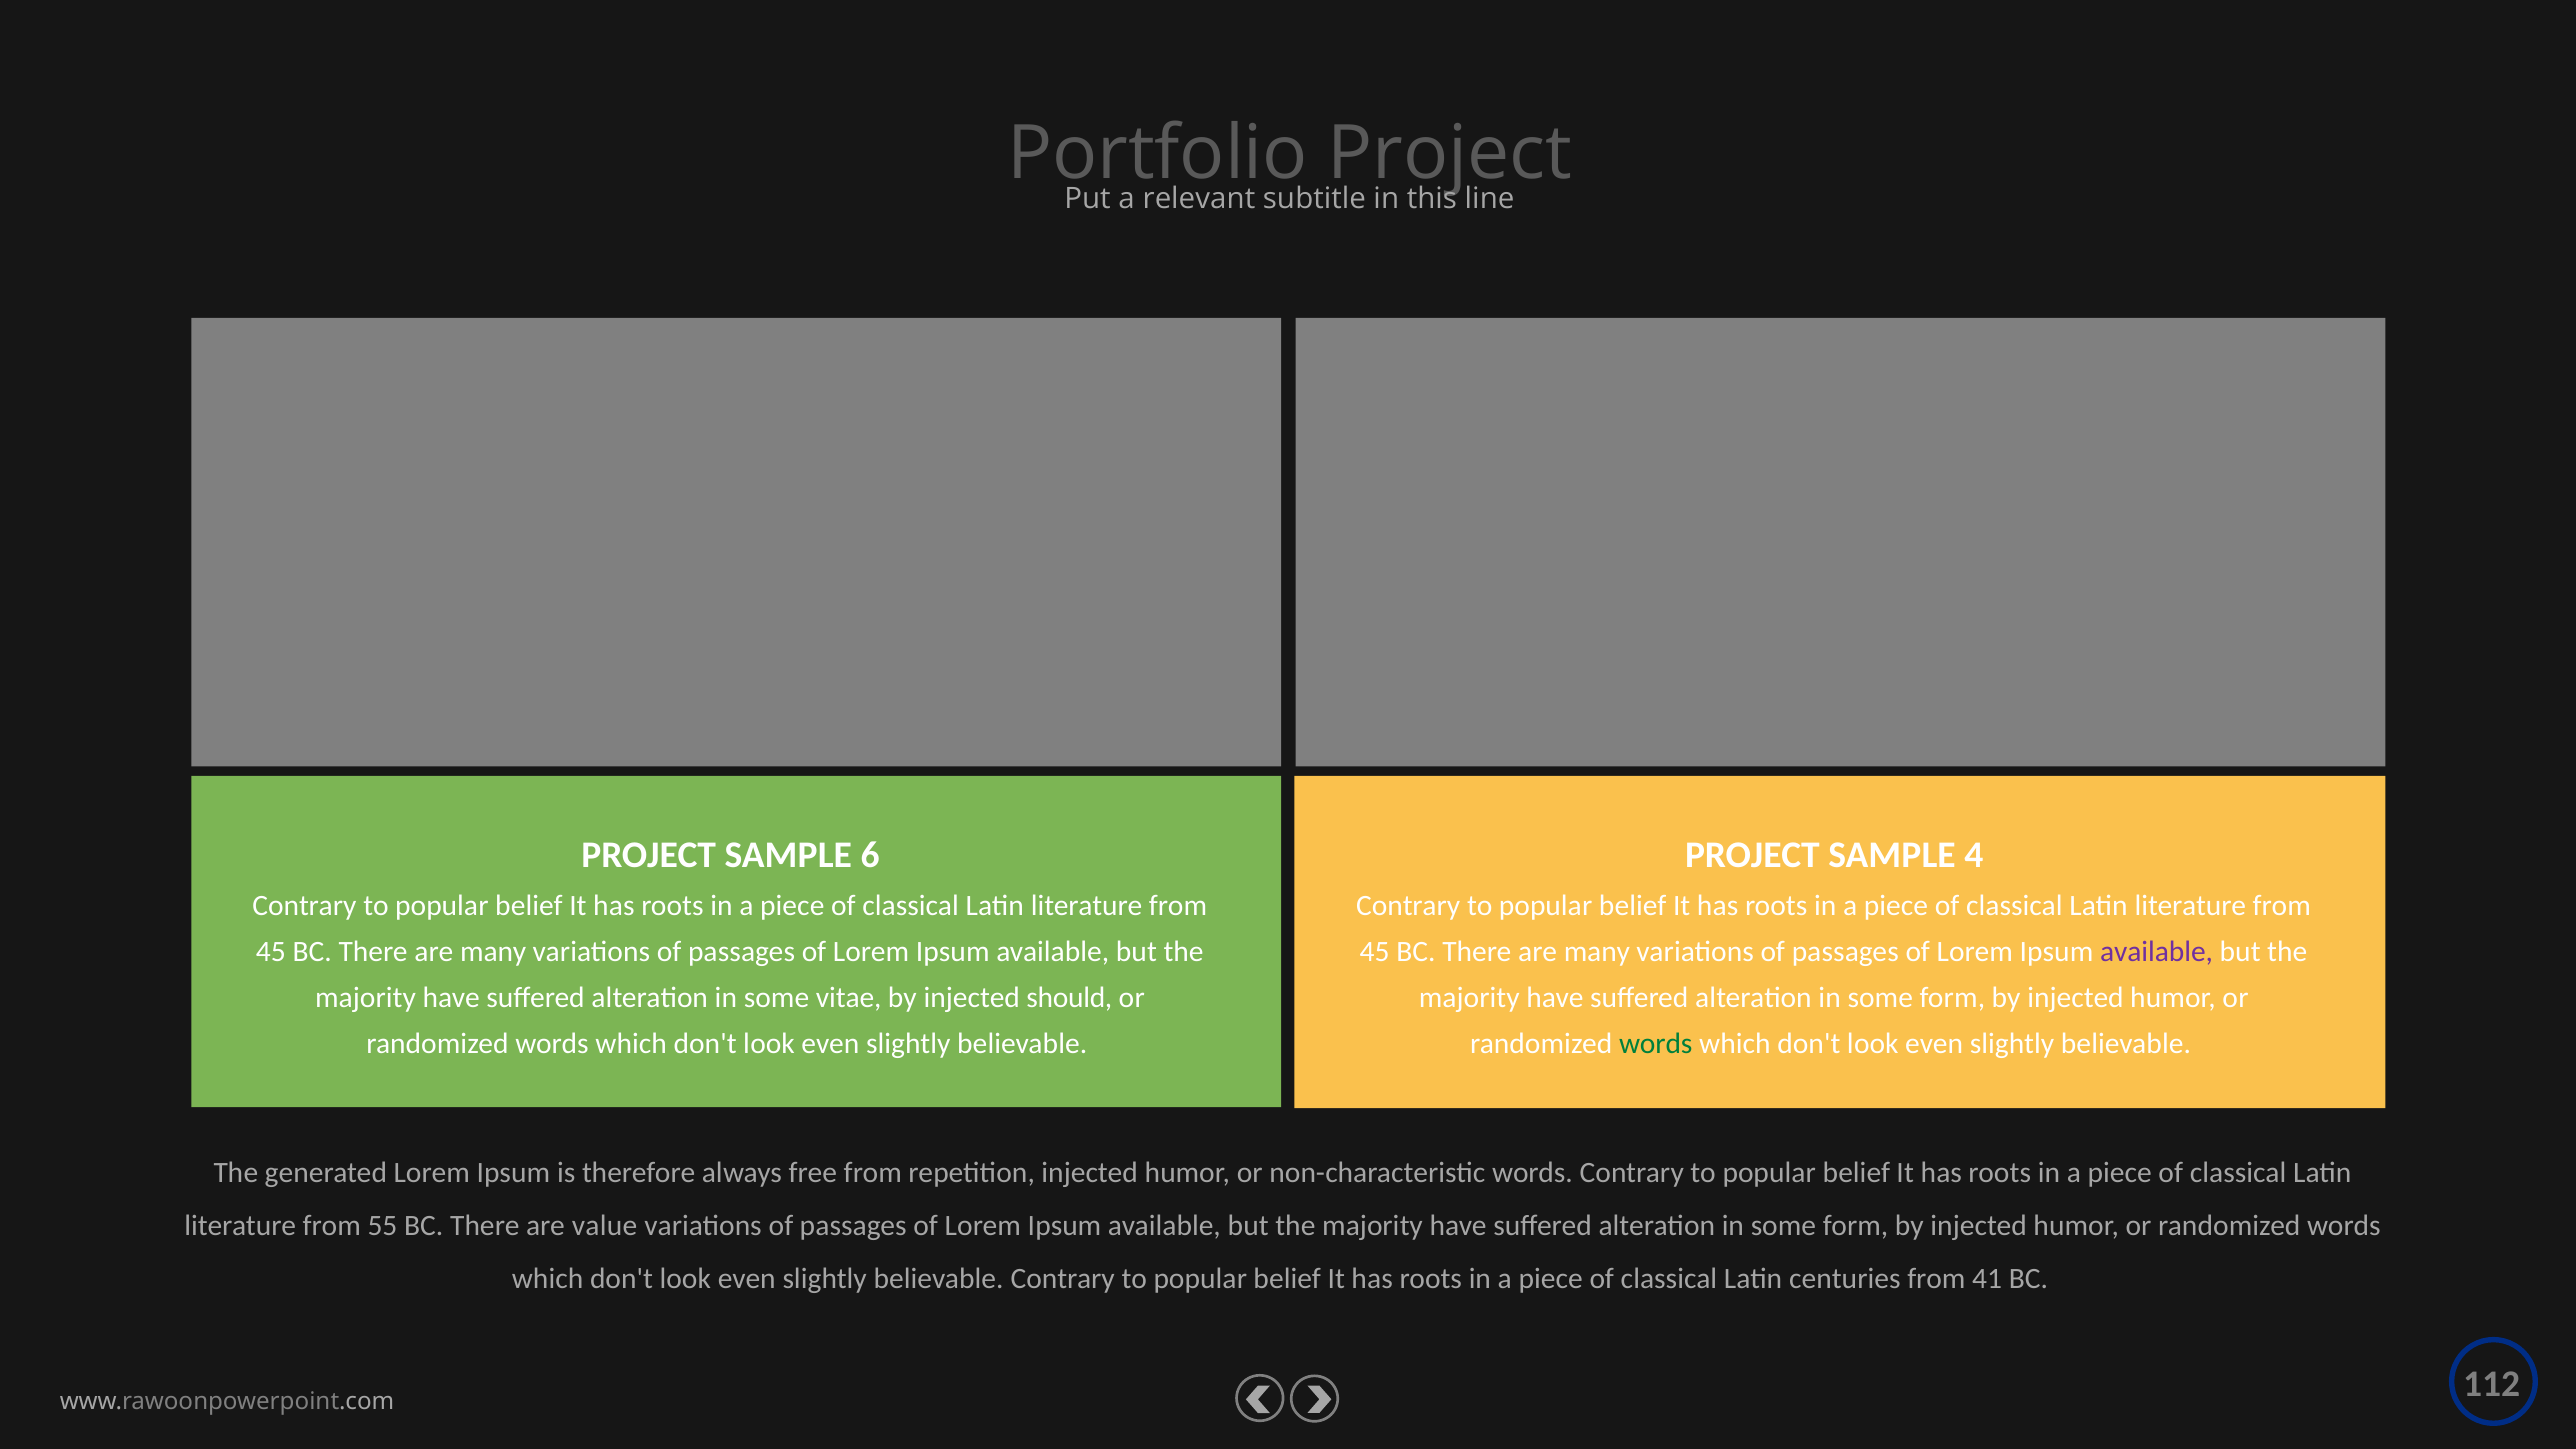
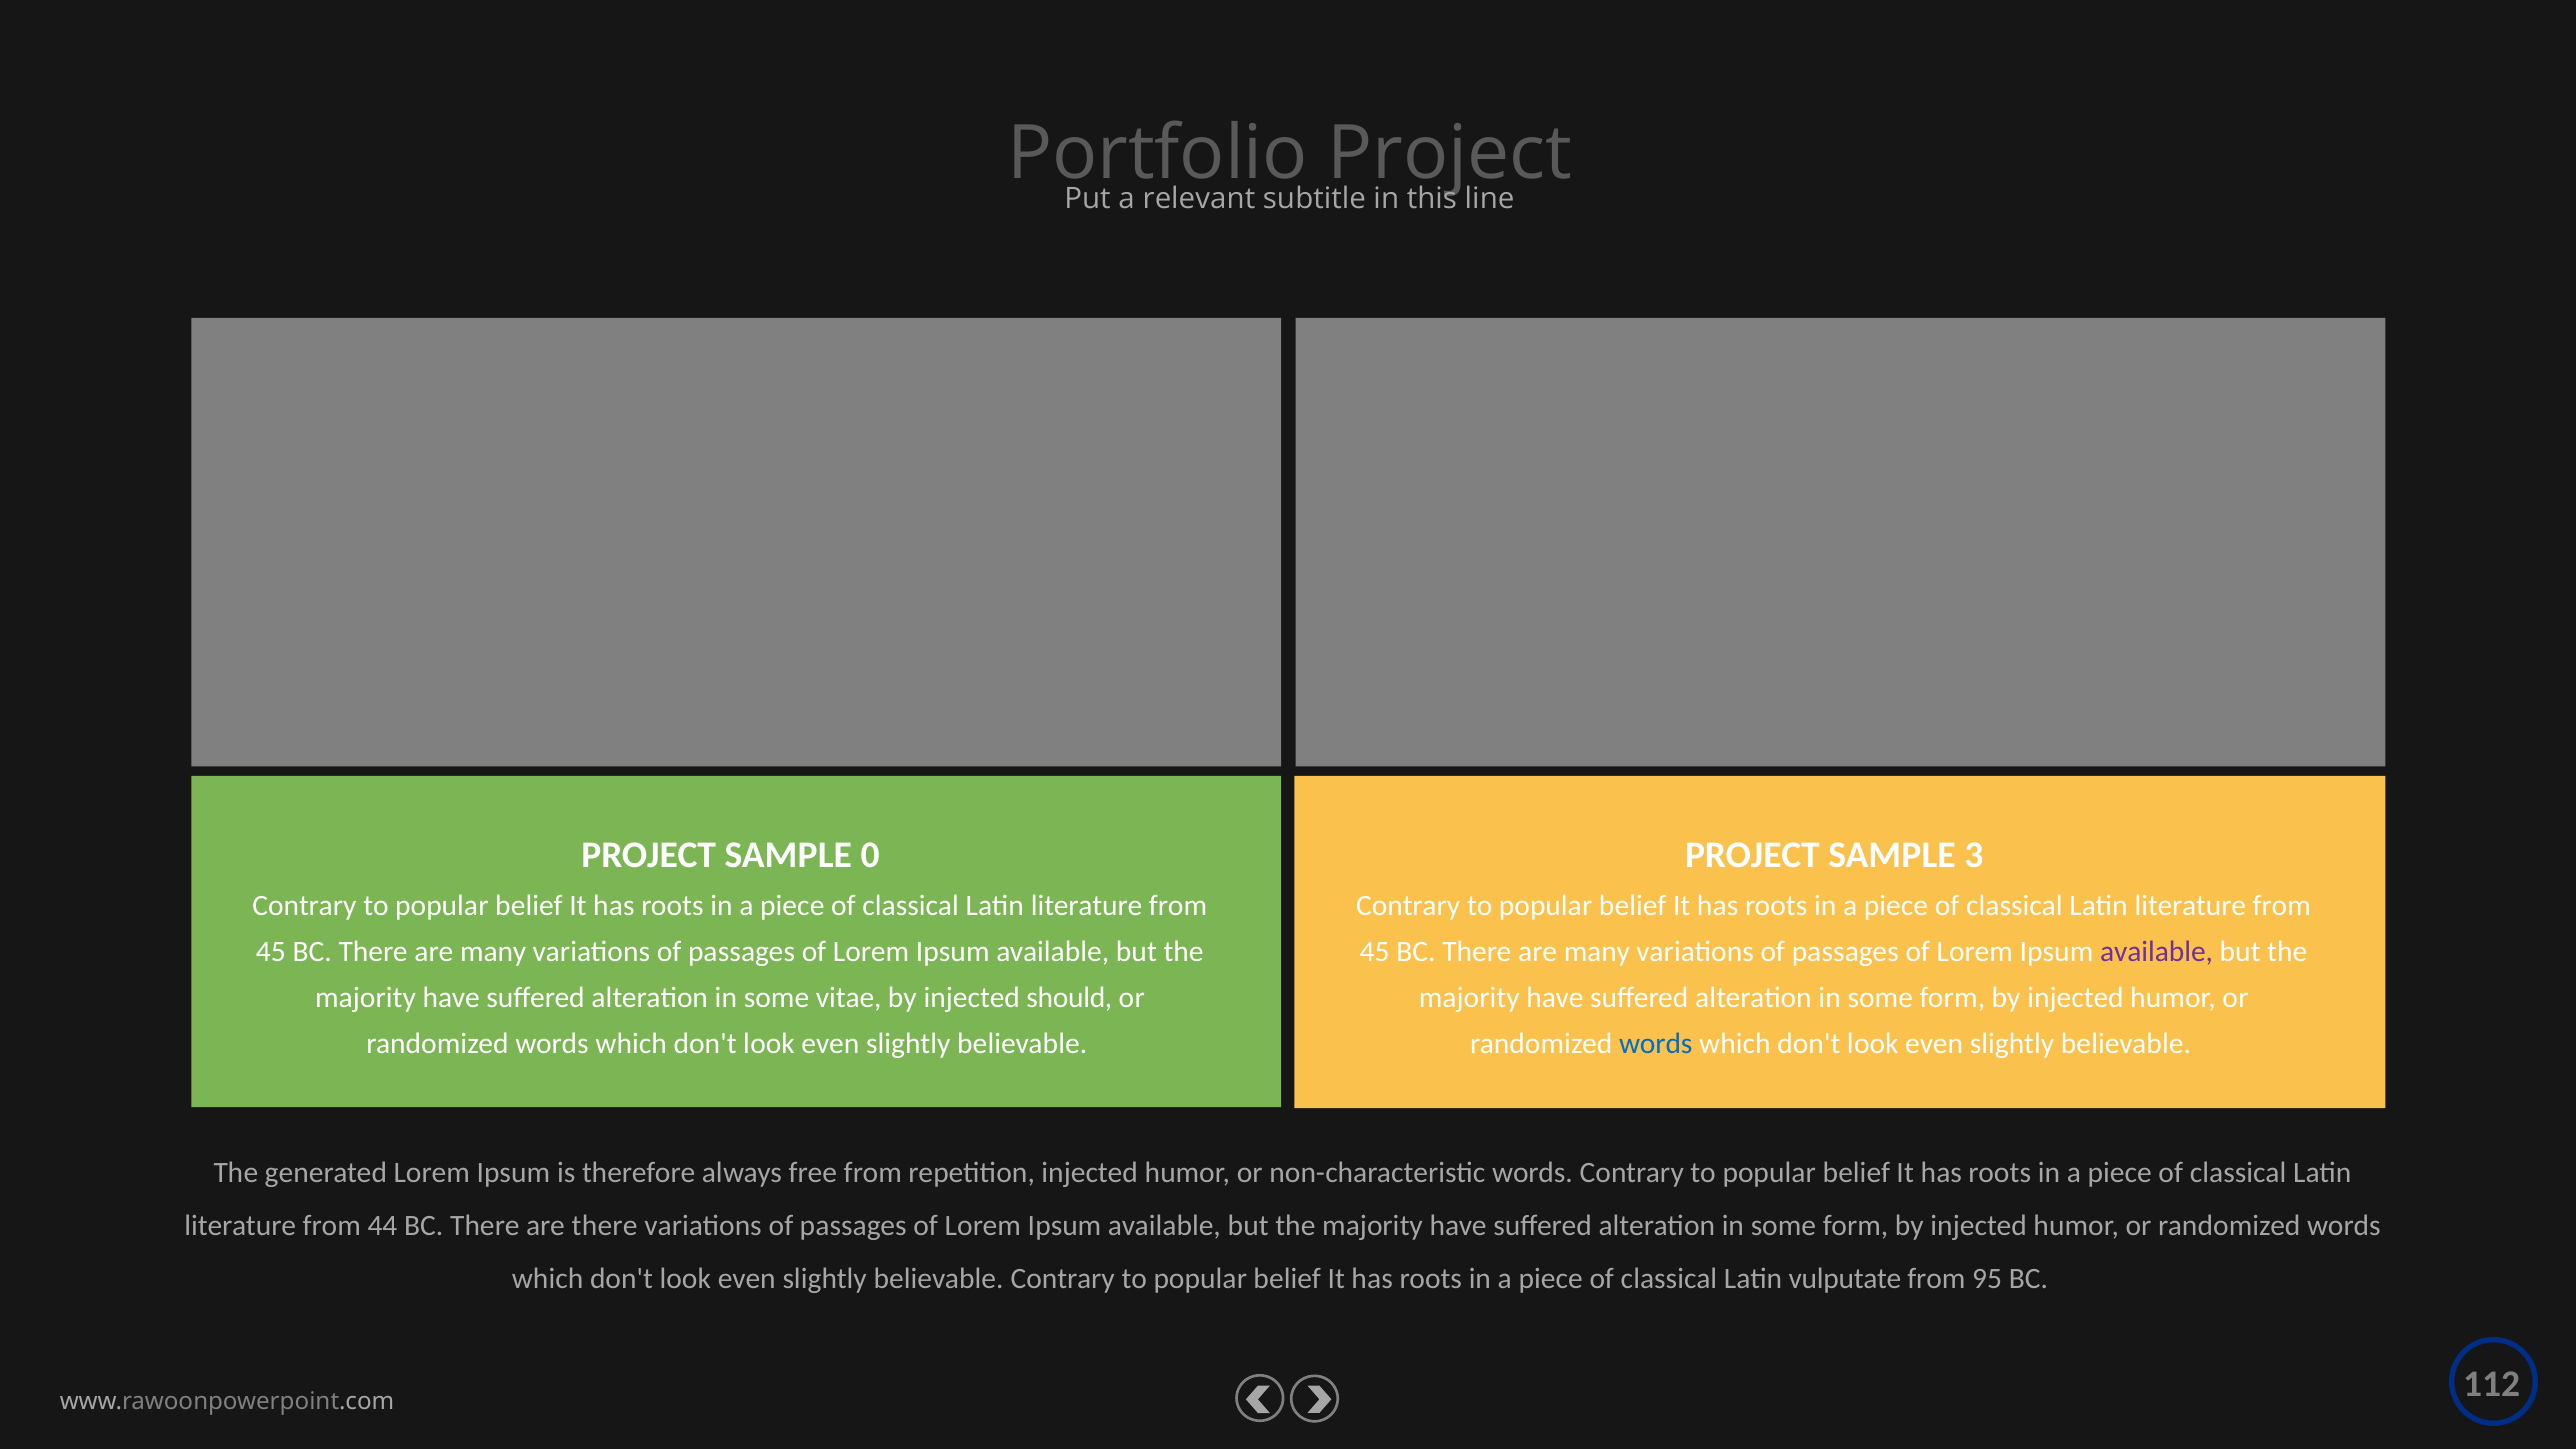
6: 6 -> 0
4: 4 -> 3
words at (1656, 1043) colour: green -> blue
55: 55 -> 44
are value: value -> there
centuries: centuries -> vulputate
41: 41 -> 95
